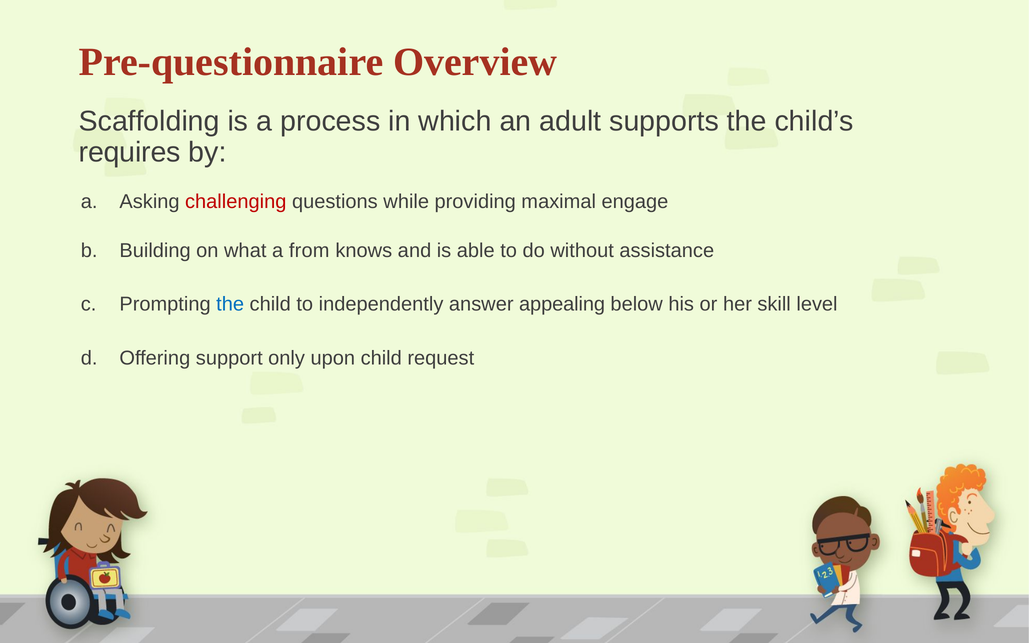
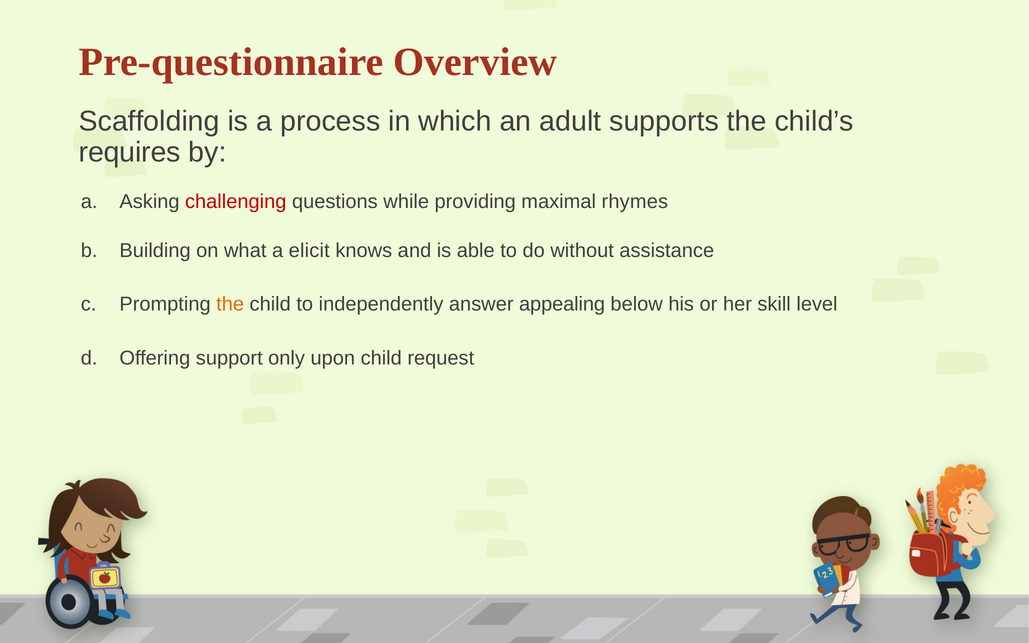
engage: engage -> rhymes
from: from -> elicit
the at (230, 304) colour: blue -> orange
